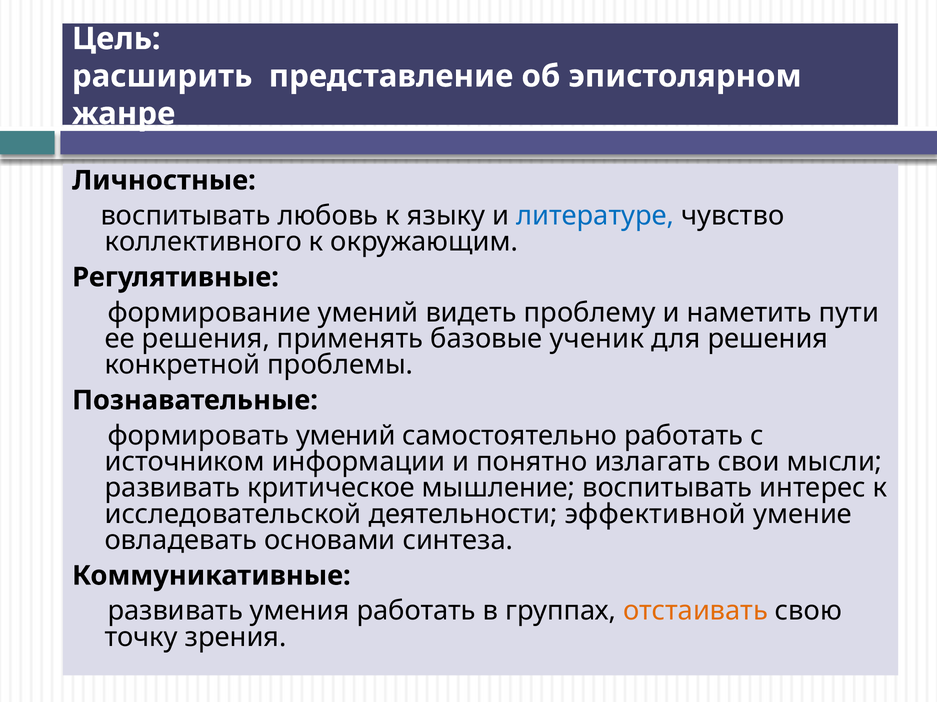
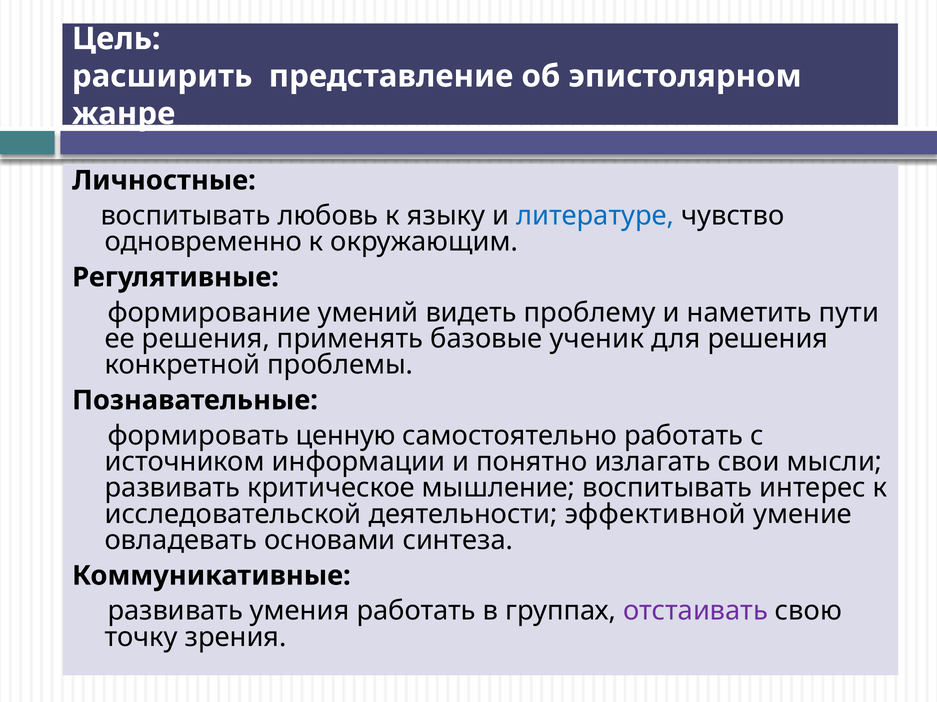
коллективного: коллективного -> одновременно
формировать умений: умений -> ценную
отстаивать colour: orange -> purple
